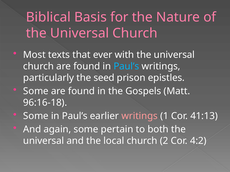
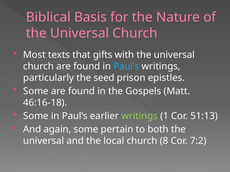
ever: ever -> gifts
96:16-18: 96:16-18 -> 46:16-18
writings at (140, 116) colour: pink -> light green
41:13: 41:13 -> 51:13
2: 2 -> 8
4:2: 4:2 -> 7:2
